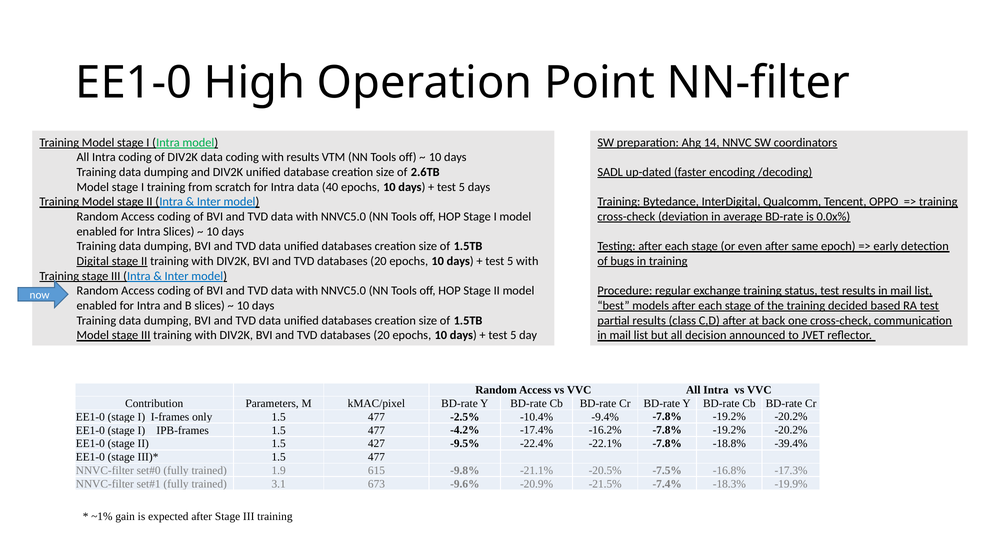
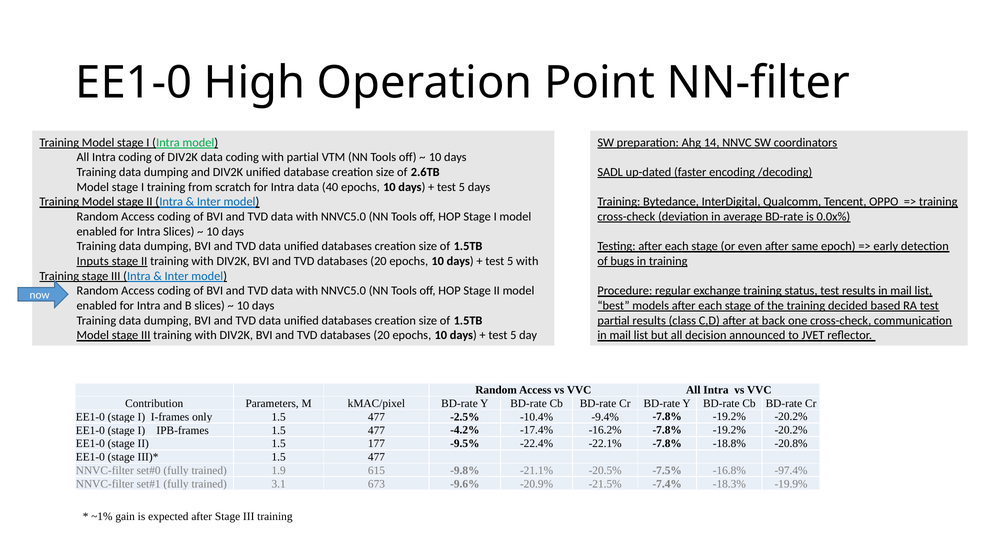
with results: results -> partial
Digital: Digital -> Inputs
427: 427 -> 177
-39.4%: -39.4% -> -20.8%
-17.3%: -17.3% -> -97.4%
